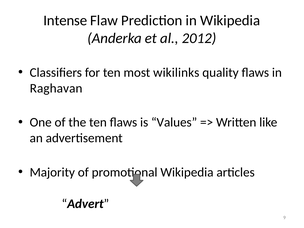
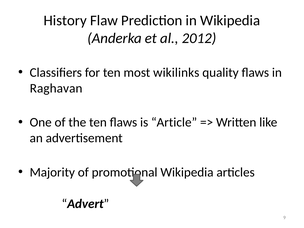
Intense: Intense -> History
Values: Values -> Article
